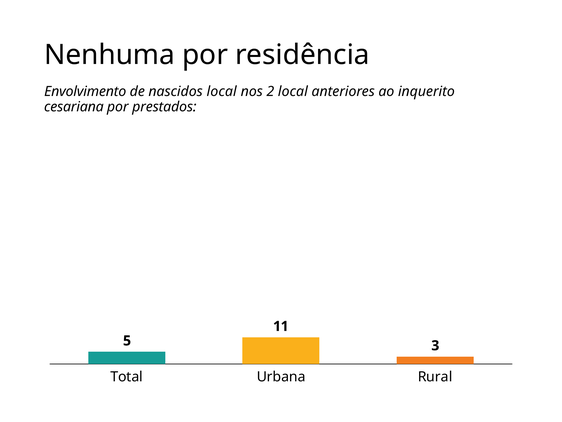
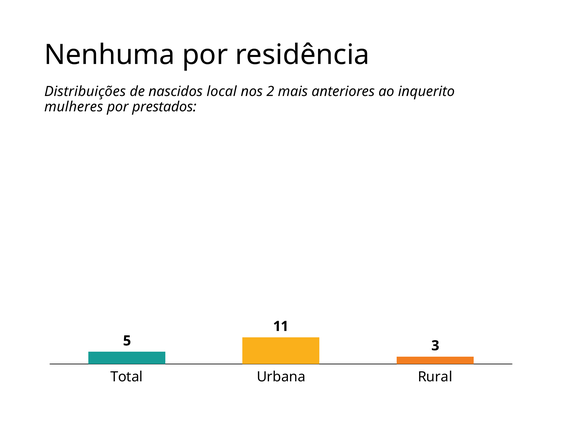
Envolvimento: Envolvimento -> Distribuições
2 local: local -> mais
cesariana: cesariana -> mulheres
